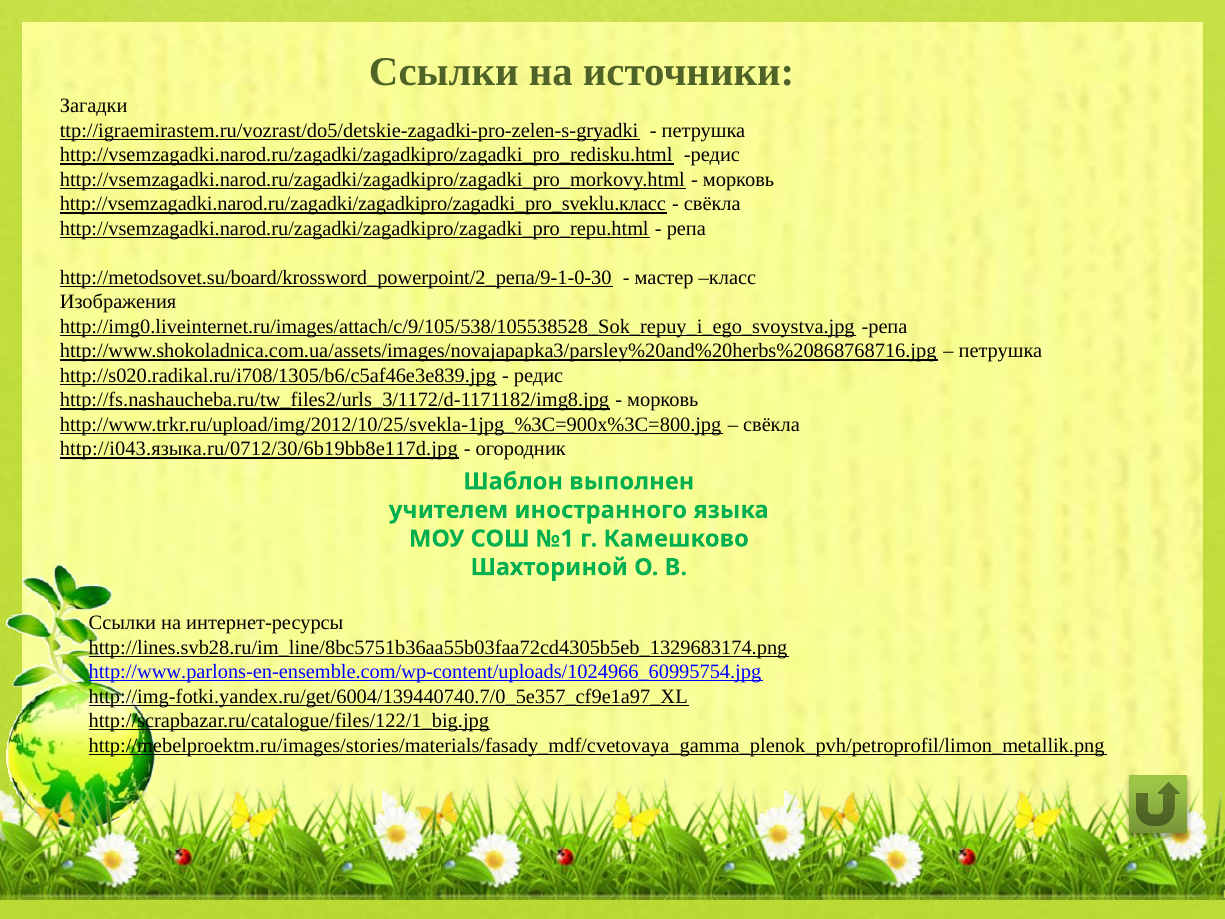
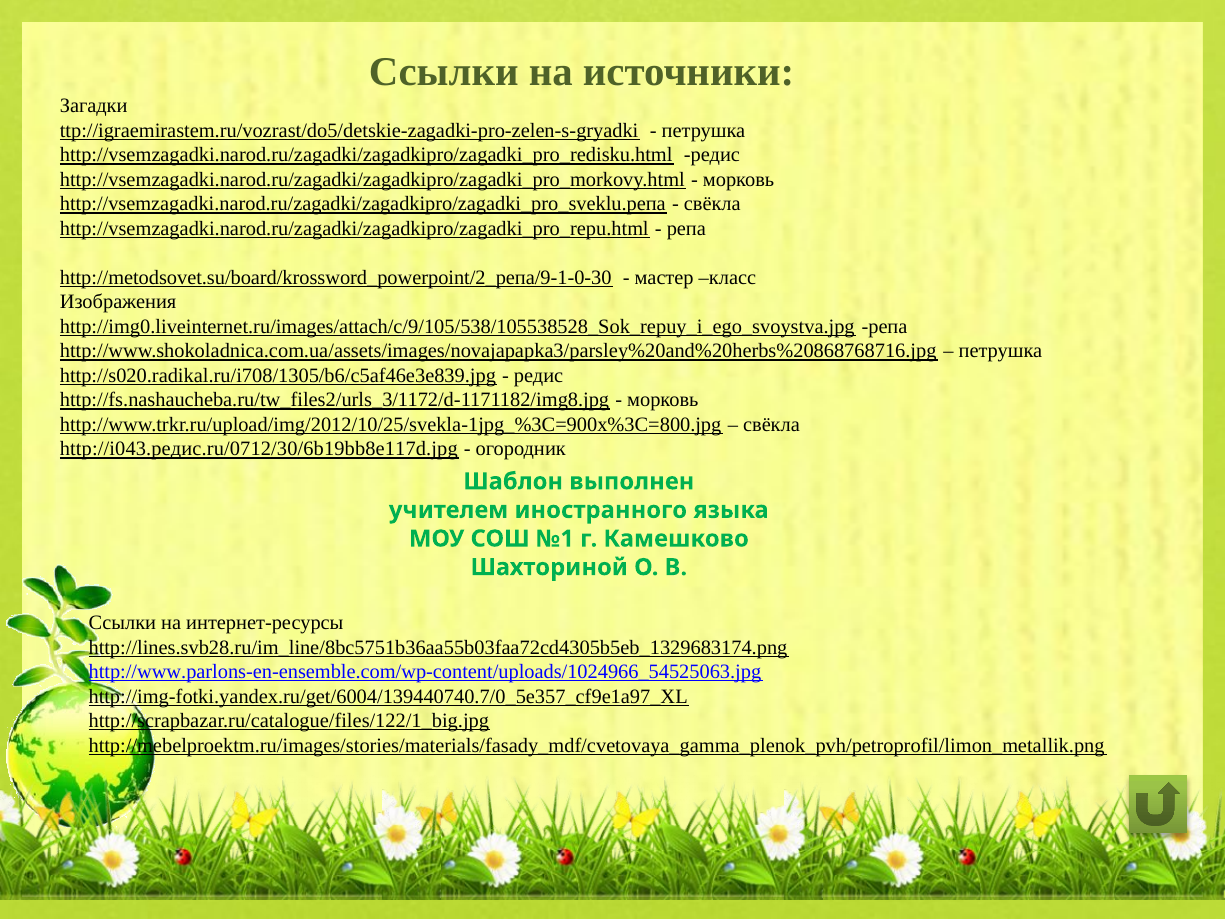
http://vsemzagadki.narod.ru/zagadki/zagadkipro/zagadki_pro_sveklu.класс: http://vsemzagadki.narod.ru/zagadki/zagadkipro/zagadki_pro_sveklu.класс -> http://vsemzagadki.narod.ru/zagadki/zagadkipro/zagadki_pro_sveklu.репа
http://i043.языка.ru/0712/30/6b19bb8e117d.jpg: http://i043.языка.ru/0712/30/6b19bb8e117d.jpg -> http://i043.редис.ru/0712/30/6b19bb8e117d.jpg
http://www.parlons-en-ensemble.com/wp-content/uploads/1024966_60995754.jpg: http://www.parlons-en-ensemble.com/wp-content/uploads/1024966_60995754.jpg -> http://www.parlons-en-ensemble.com/wp-content/uploads/1024966_54525063.jpg
